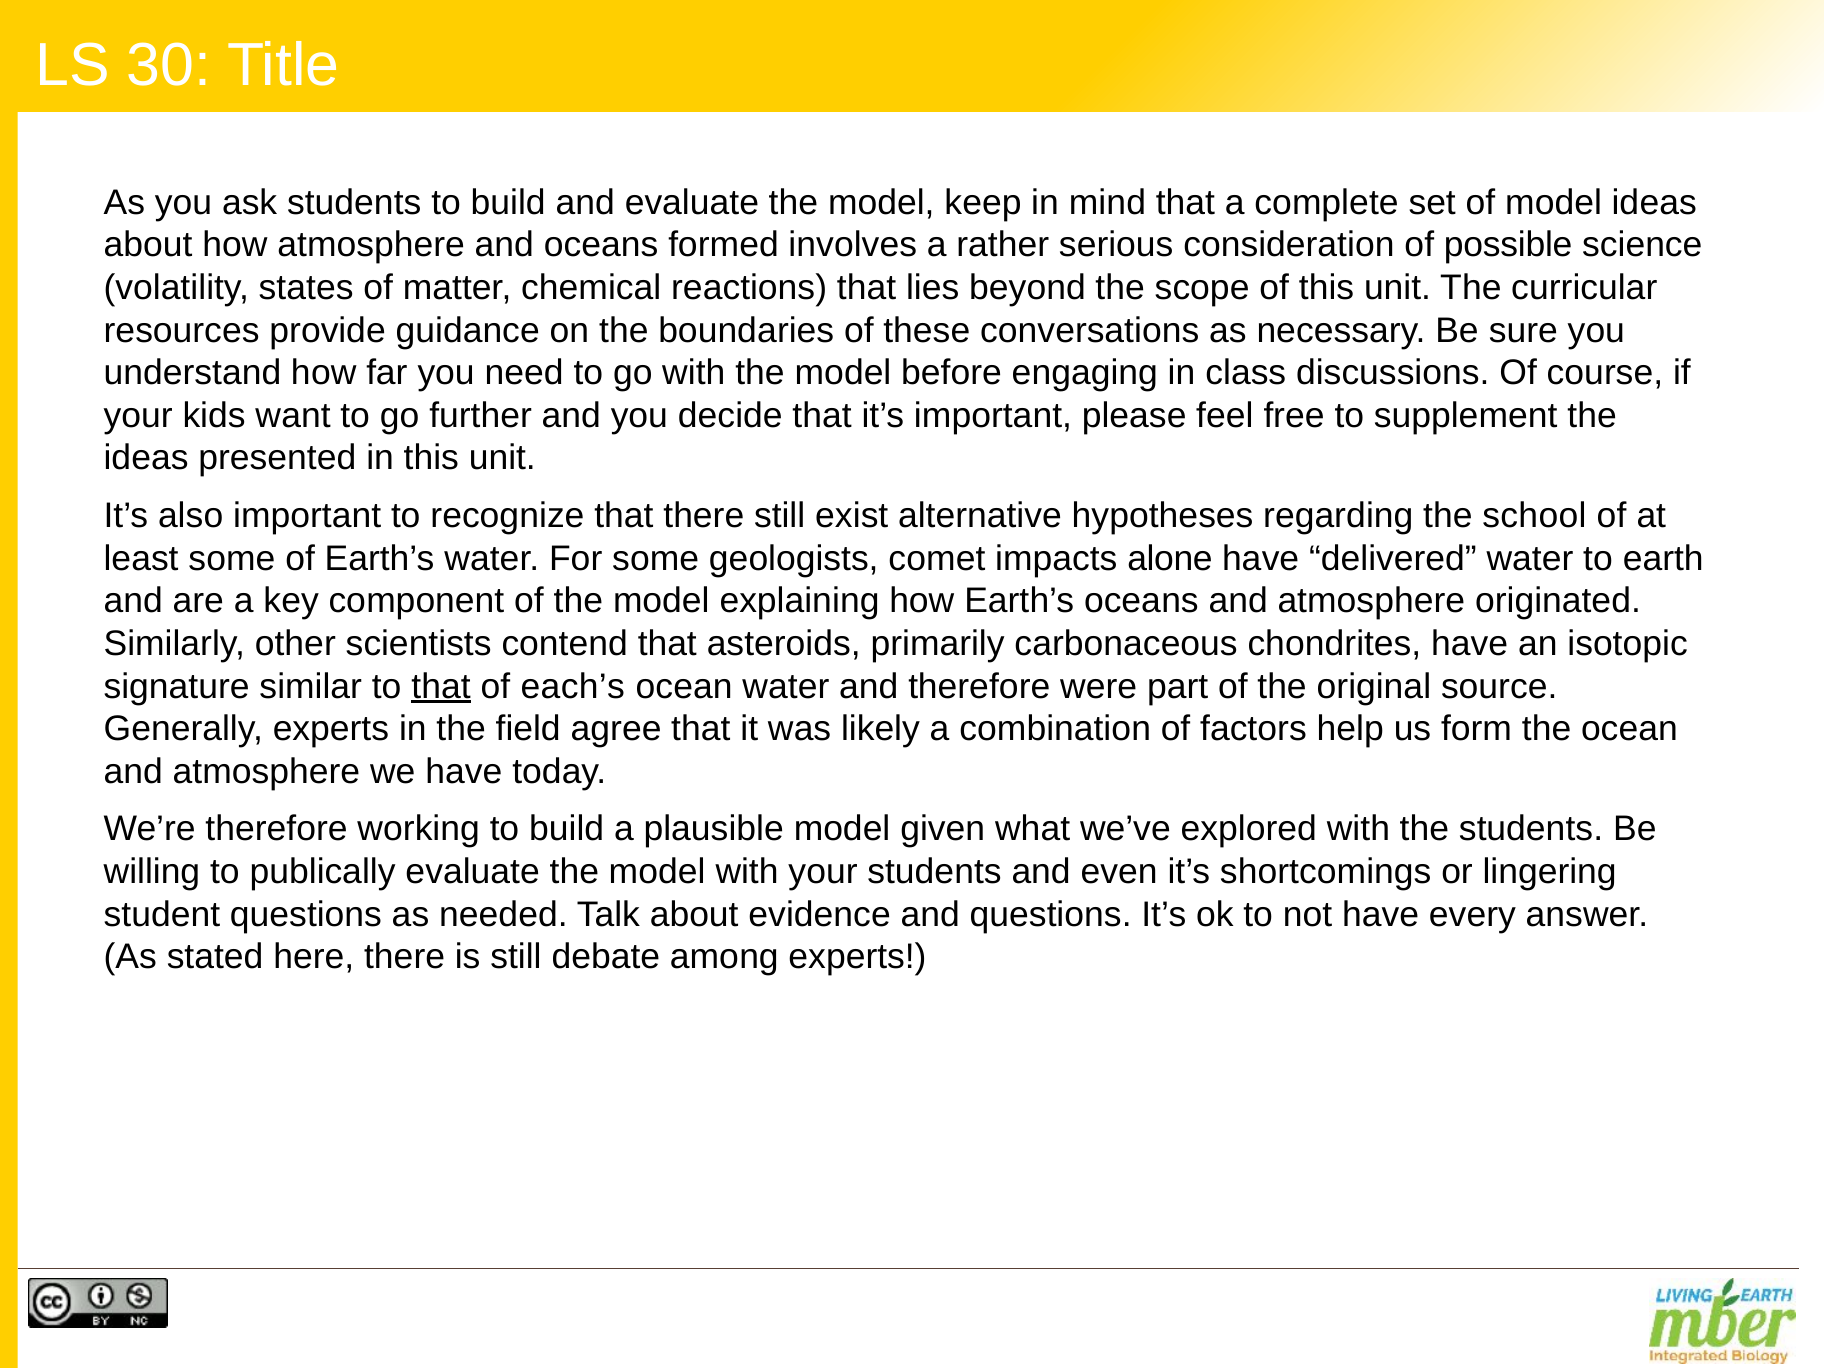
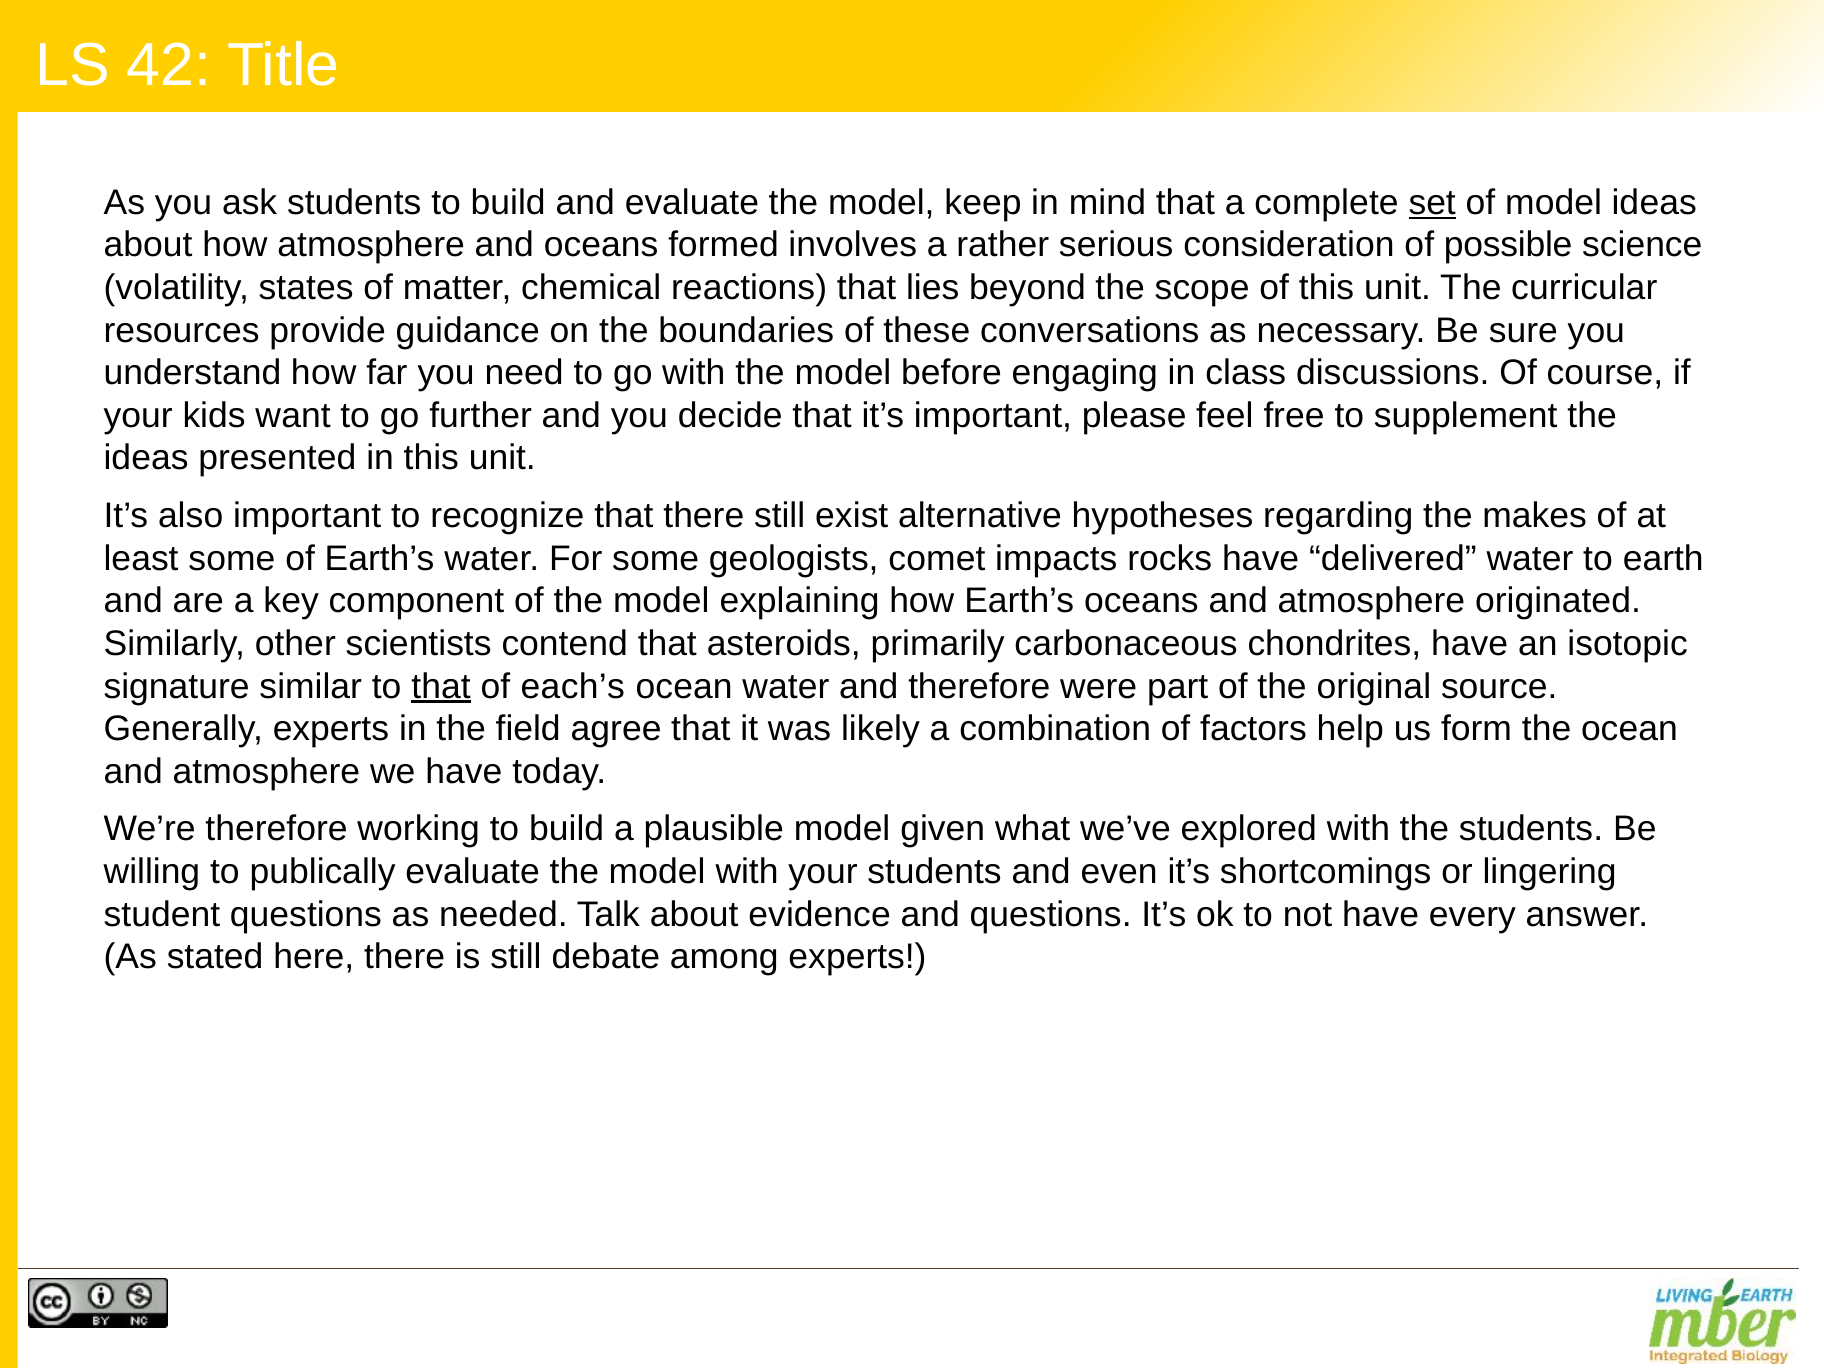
30: 30 -> 42
set underline: none -> present
school: school -> makes
alone: alone -> rocks
